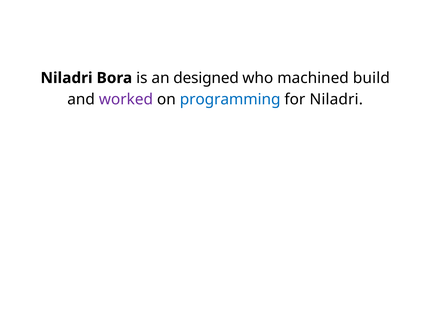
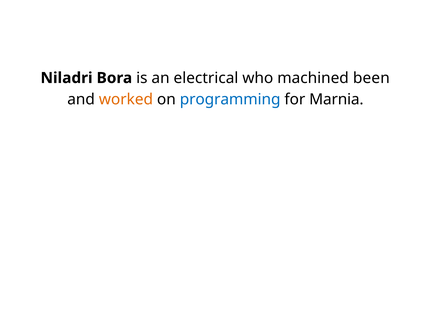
designed: designed -> electrical
build: build -> been
worked colour: purple -> orange
for Niladri: Niladri -> Marnia
